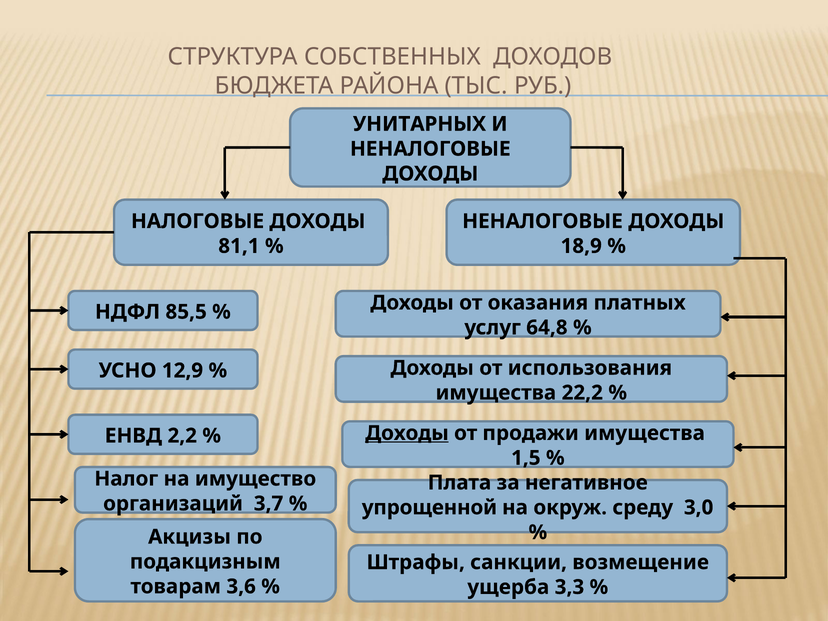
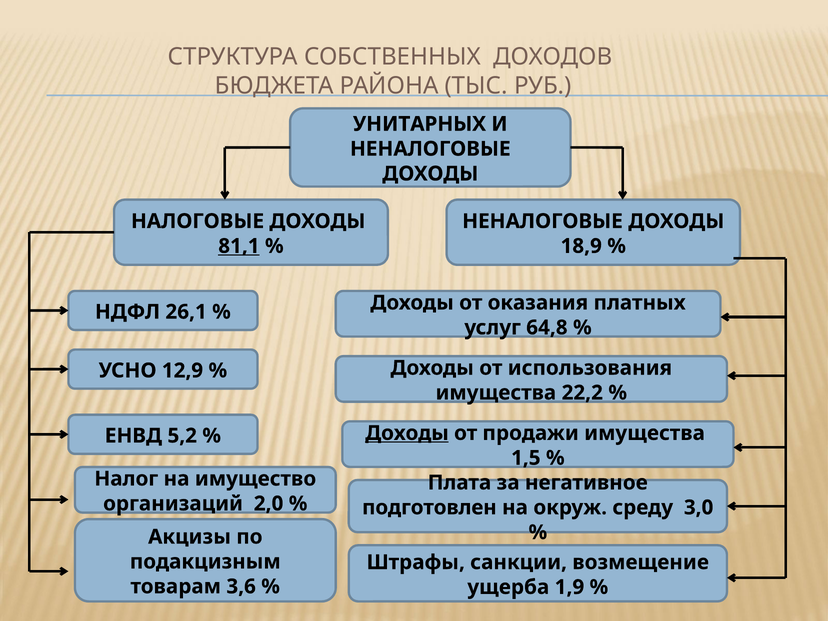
81,1 underline: none -> present
85,5: 85,5 -> 26,1
2,2: 2,2 -> 5,2
3,7: 3,7 -> 2,0
упрощенной: упрощенной -> подготовлен
3,3: 3,3 -> 1,9
